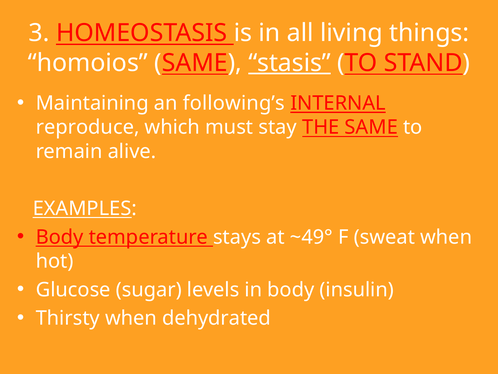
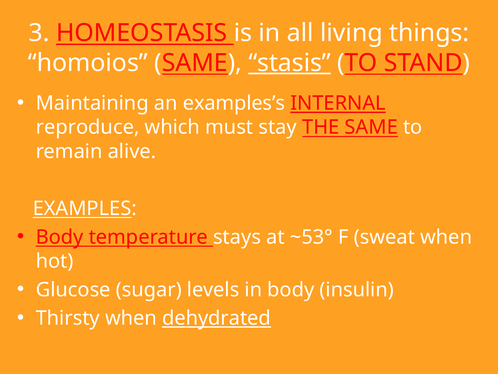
following’s: following’s -> examples’s
~49°: ~49° -> ~53°
dehydrated underline: none -> present
